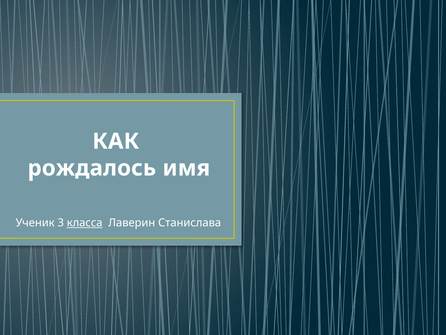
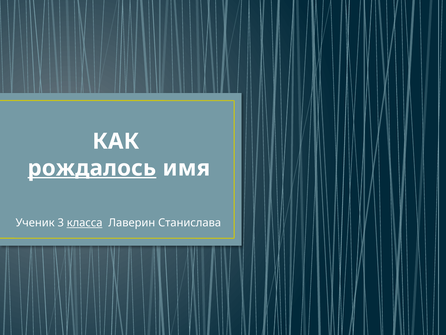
рождалось underline: none -> present
